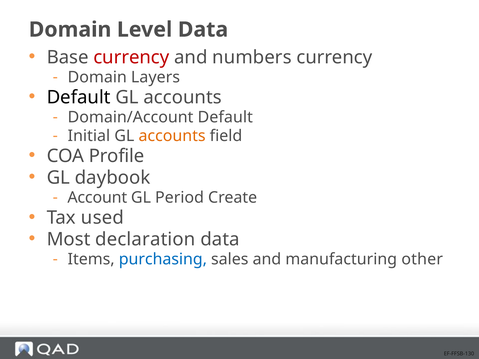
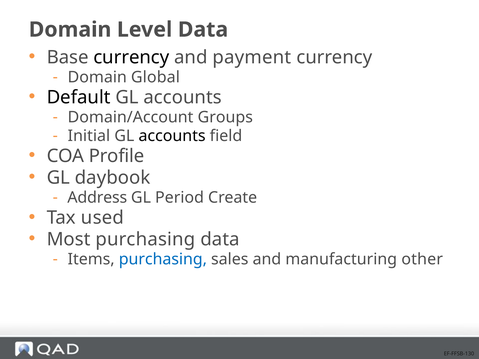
currency at (131, 57) colour: red -> black
numbers: numbers -> payment
Layers: Layers -> Global
Domain/Account Default: Default -> Groups
accounts at (172, 136) colour: orange -> black
Account: Account -> Address
Most declaration: declaration -> purchasing
